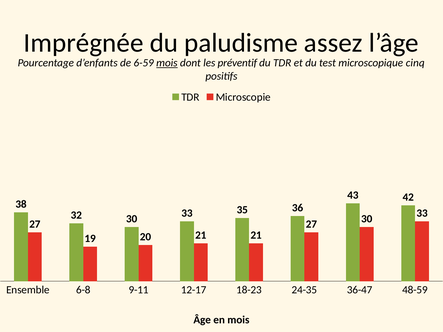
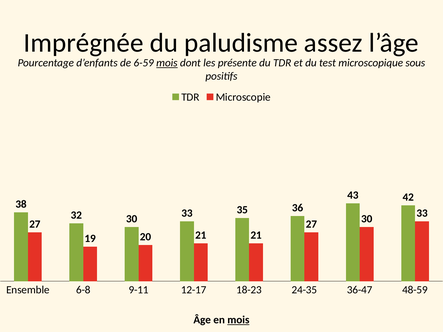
préventif: préventif -> présente
cinq: cinq -> sous
mois at (238, 320) underline: none -> present
